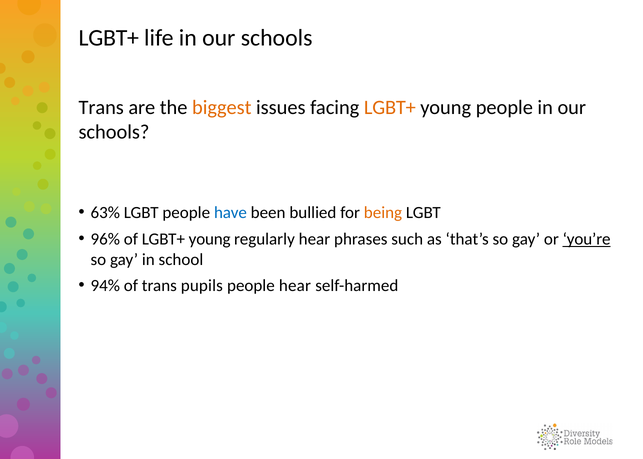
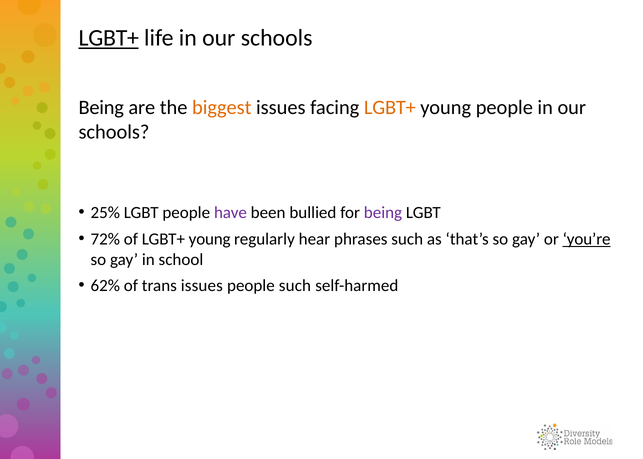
LGBT+ at (109, 38) underline: none -> present
Trans at (101, 107): Trans -> Being
63%: 63% -> 25%
have colour: blue -> purple
being at (383, 213) colour: orange -> purple
96%: 96% -> 72%
94%: 94% -> 62%
trans pupils: pupils -> issues
people hear: hear -> such
